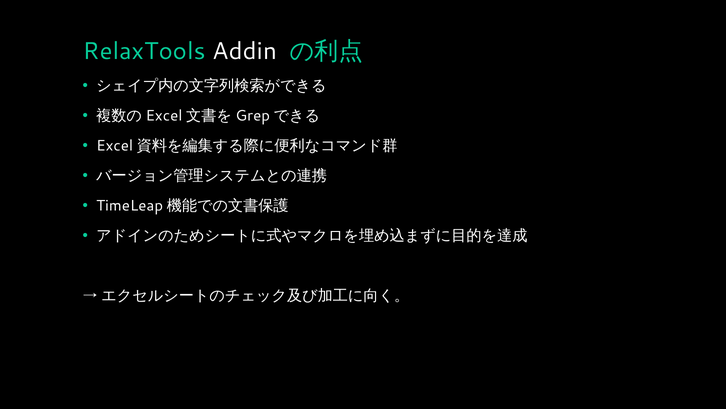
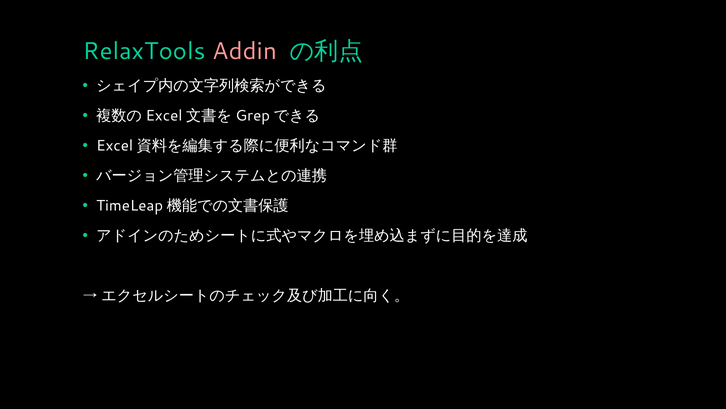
Addin colour: white -> pink
